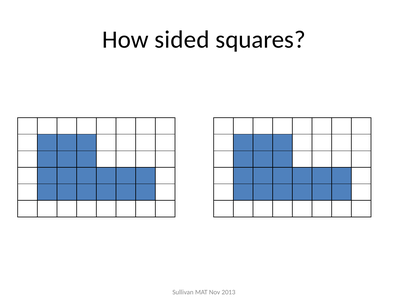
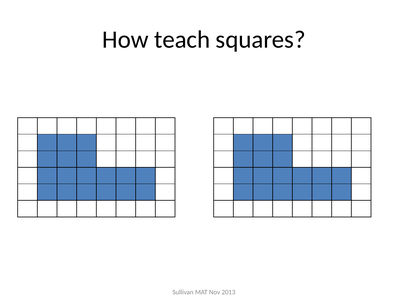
sided: sided -> teach
